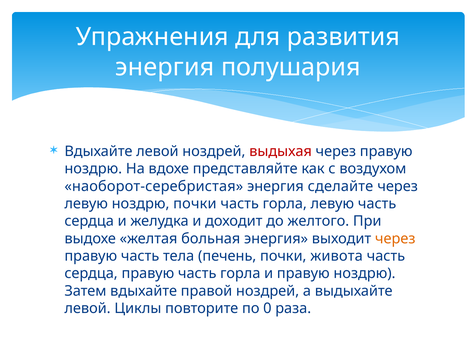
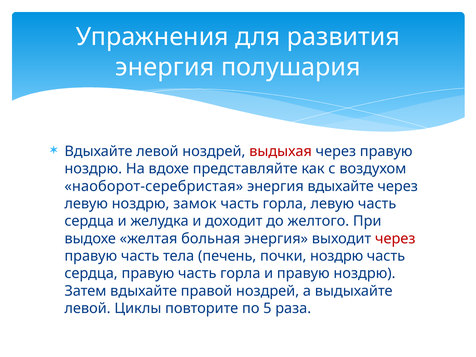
энергия сделайте: сделайте -> вдыхайте
ноздрю почки: почки -> замок
через at (395, 239) colour: orange -> red
почки живота: живота -> ноздрю
0: 0 -> 5
